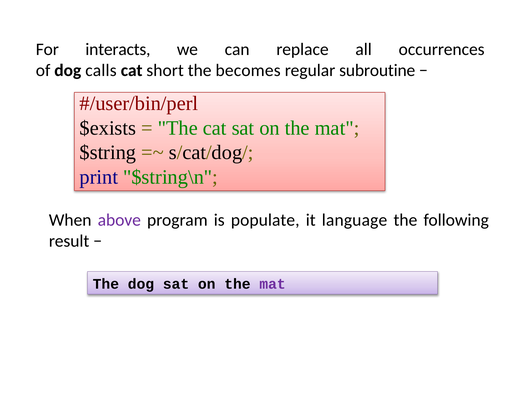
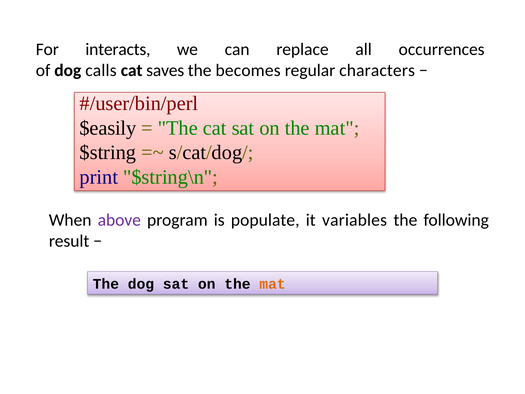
short: short -> saves
subroutine: subroutine -> characters
$exists: $exists -> $easily
language: language -> variables
mat at (273, 284) colour: purple -> orange
